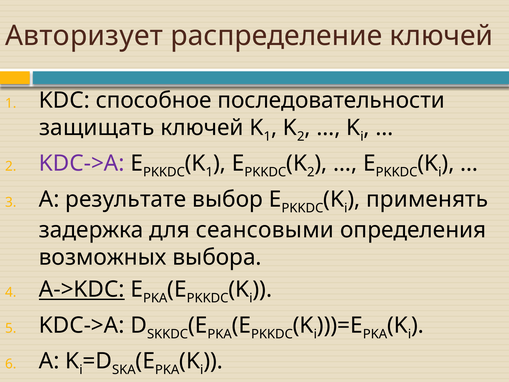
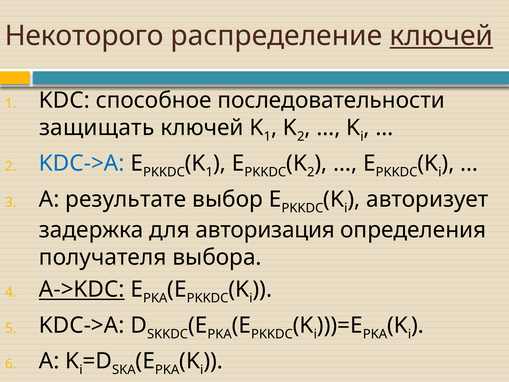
Авторизует: Авторизует -> Некоторого
ключей at (441, 36) underline: none -> present
KDC->A at (82, 163) colour: purple -> blue
применять: применять -> авторизует
сеансовыми: сеансовыми -> авторизация
возможных: возможных -> получателя
